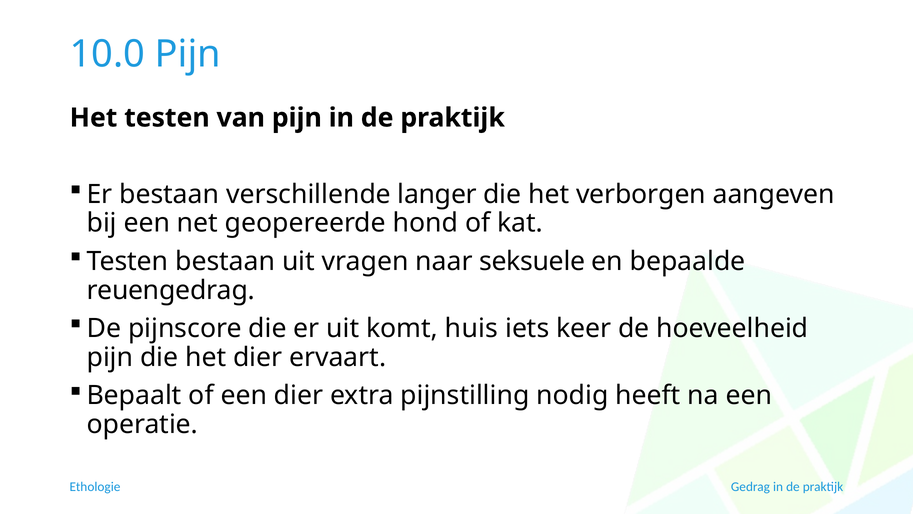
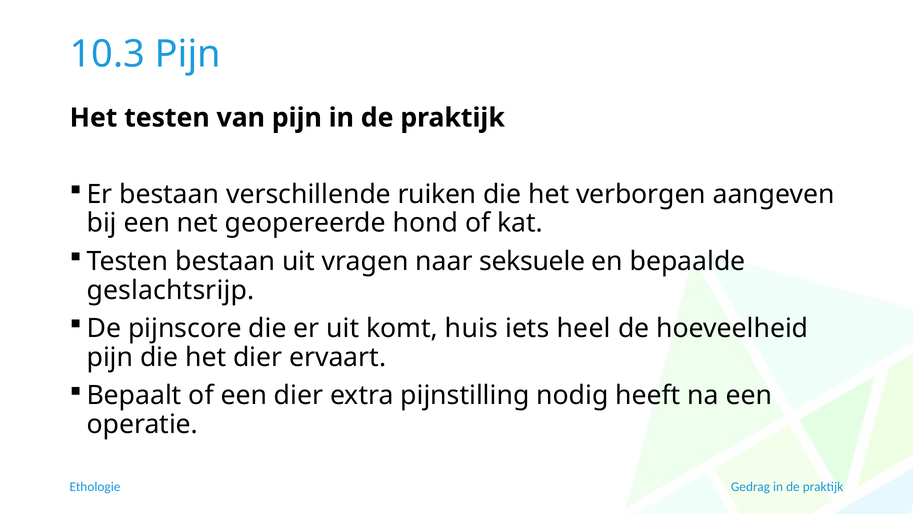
10.0: 10.0 -> 10.3
langer: langer -> ruiken
reuengedrag: reuengedrag -> geslachtsrijp
keer: keer -> heel
